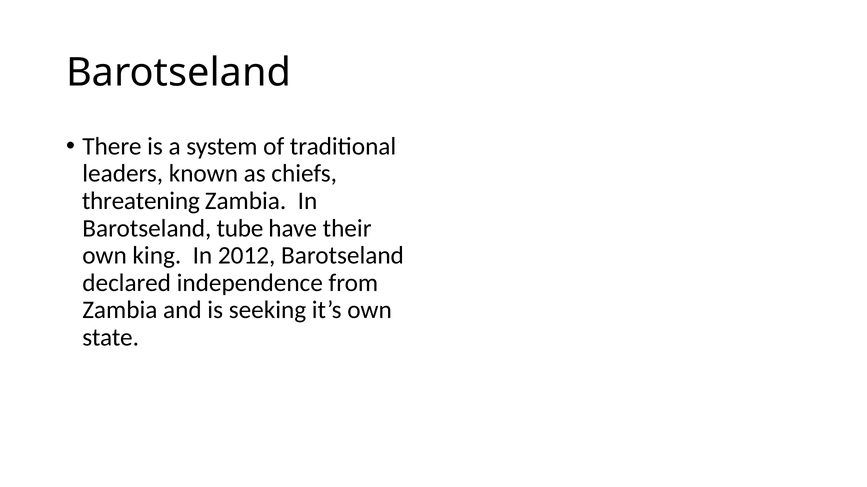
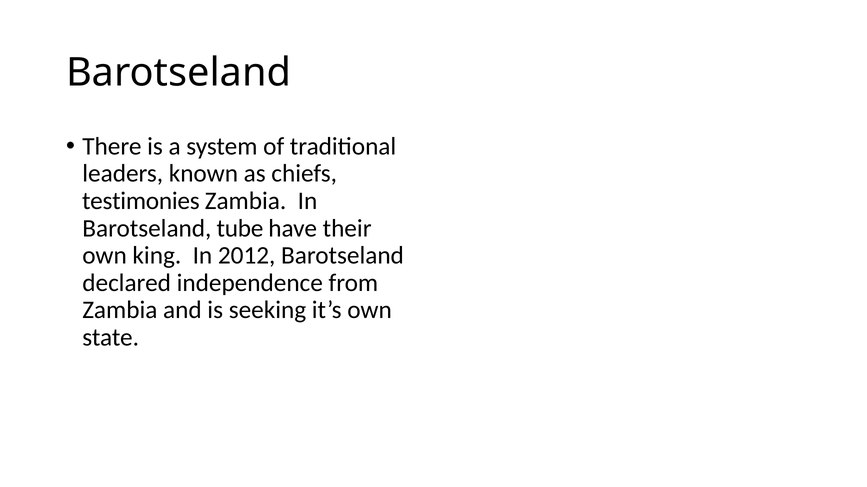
threatening: threatening -> testimonies
